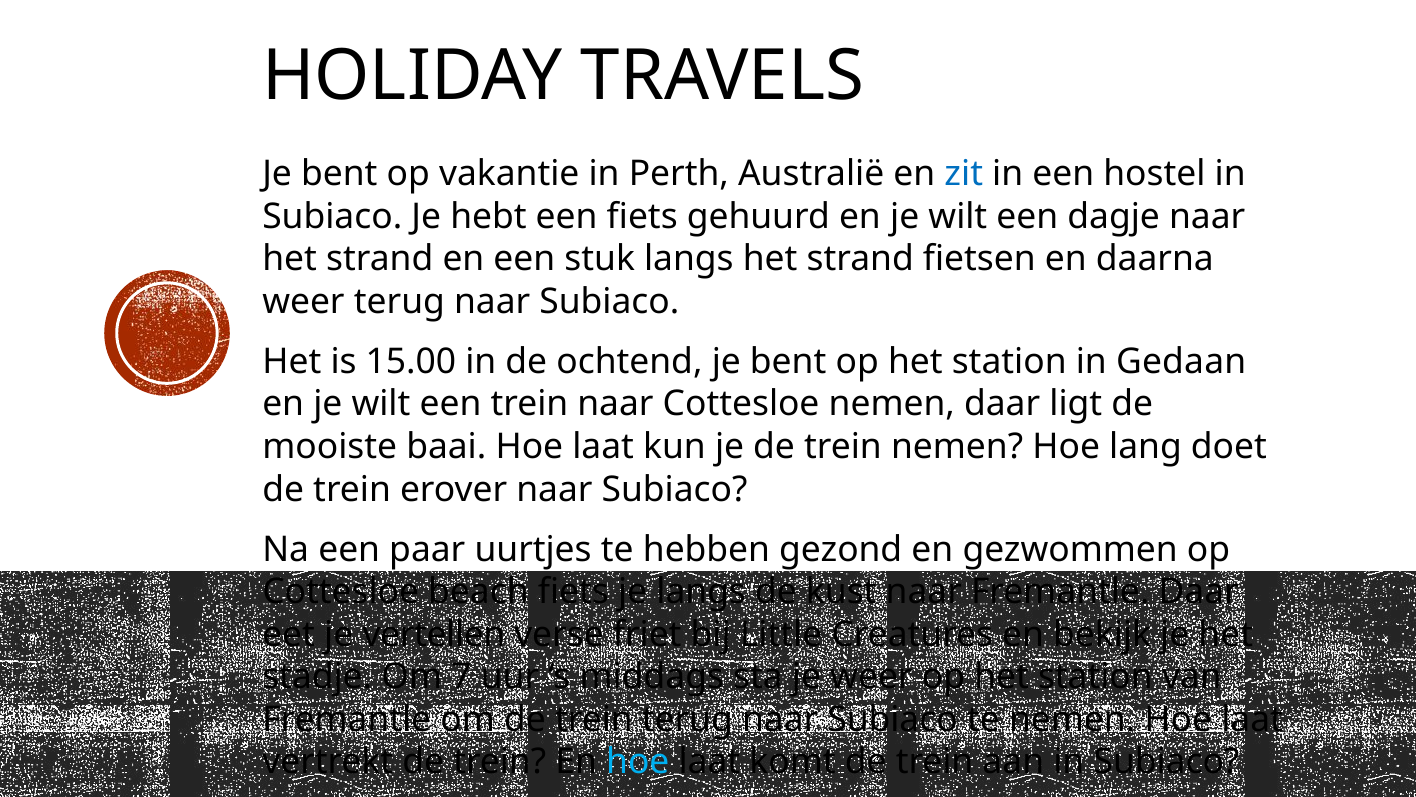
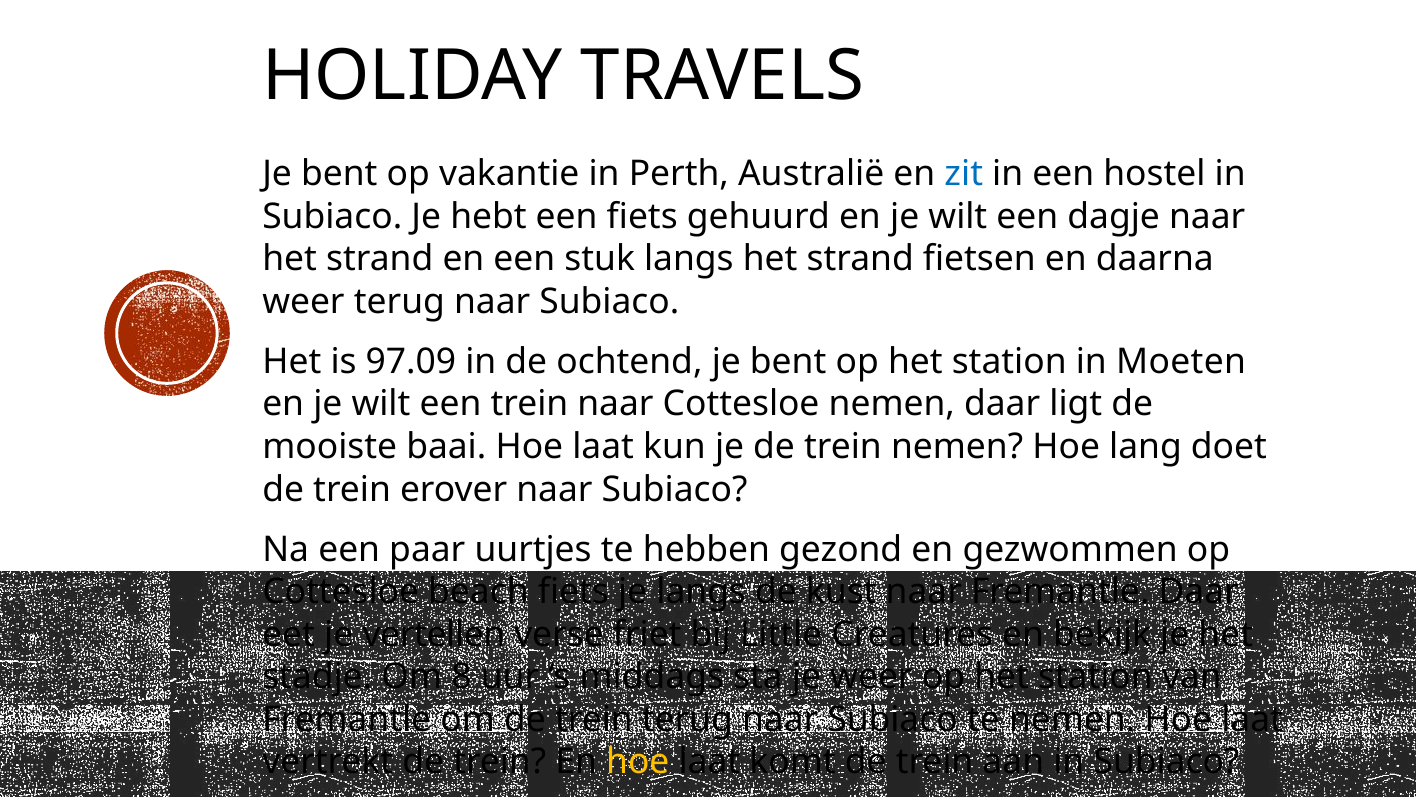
15.00: 15.00 -> 97.09
Gedaan: Gedaan -> Moeten
7: 7 -> 8
hoe at (638, 762) colour: light blue -> yellow
